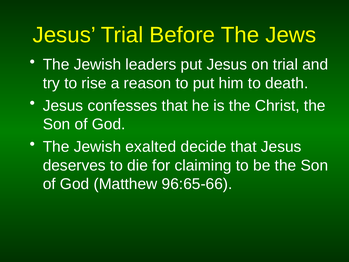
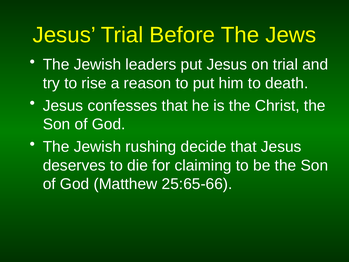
exalted: exalted -> rushing
96:65-66: 96:65-66 -> 25:65-66
